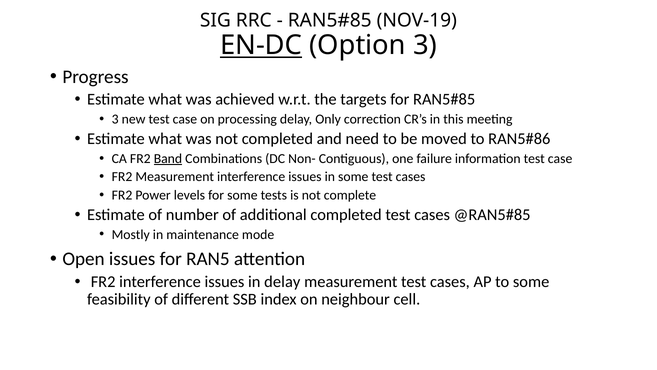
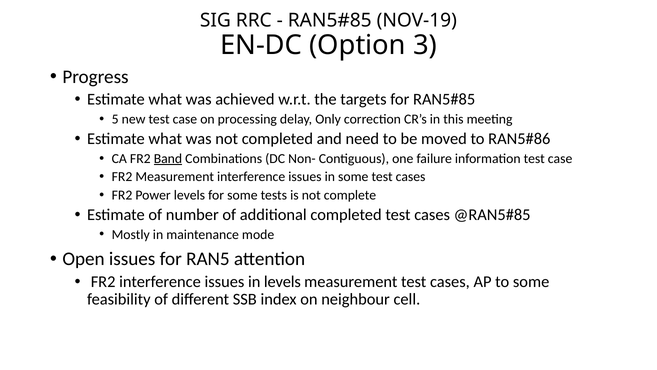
EN-DC underline: present -> none
3 at (115, 119): 3 -> 5
in delay: delay -> levels
